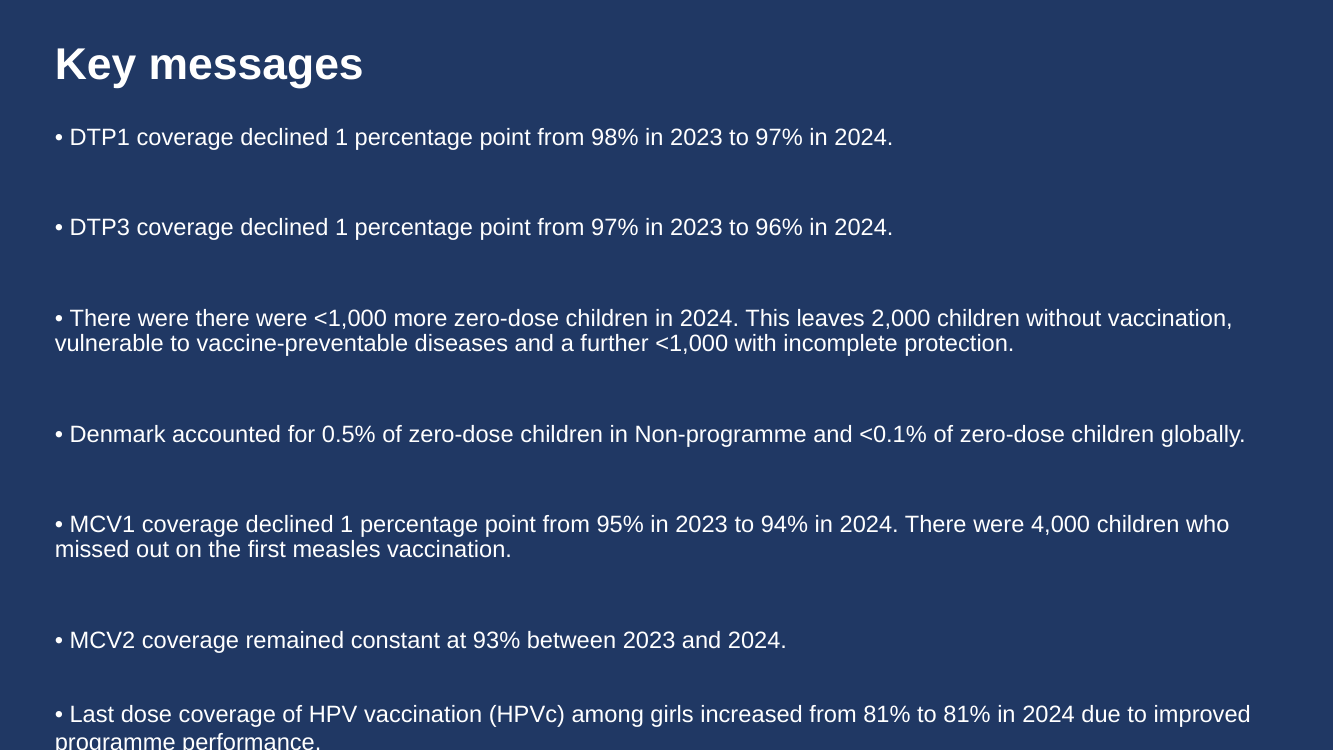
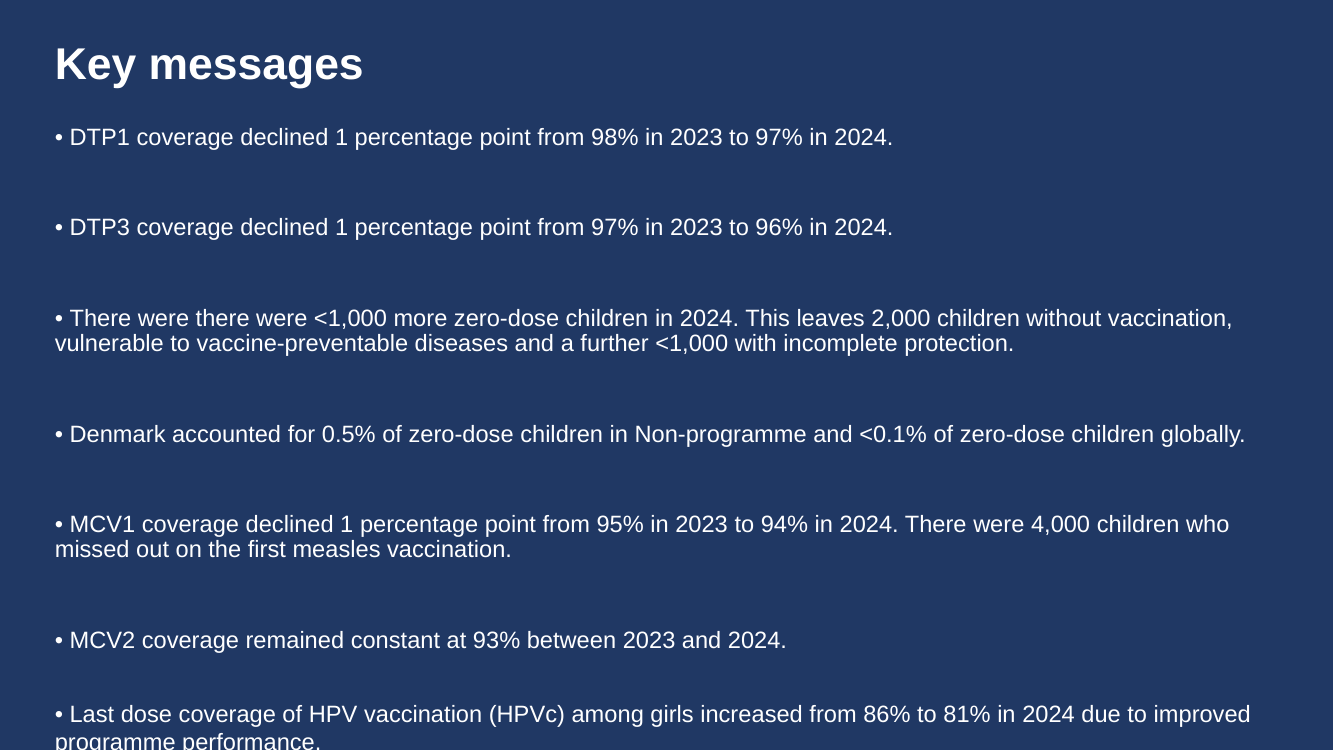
from 81%: 81% -> 86%
